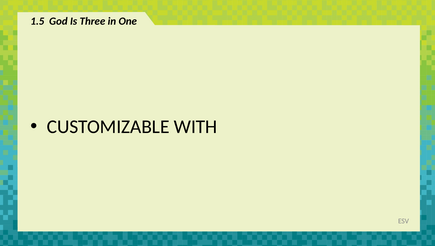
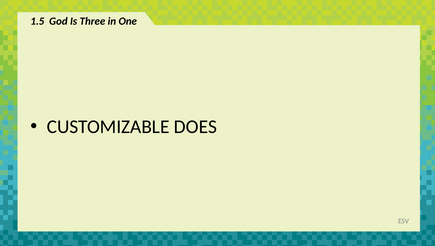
WITH: WITH -> DOES
